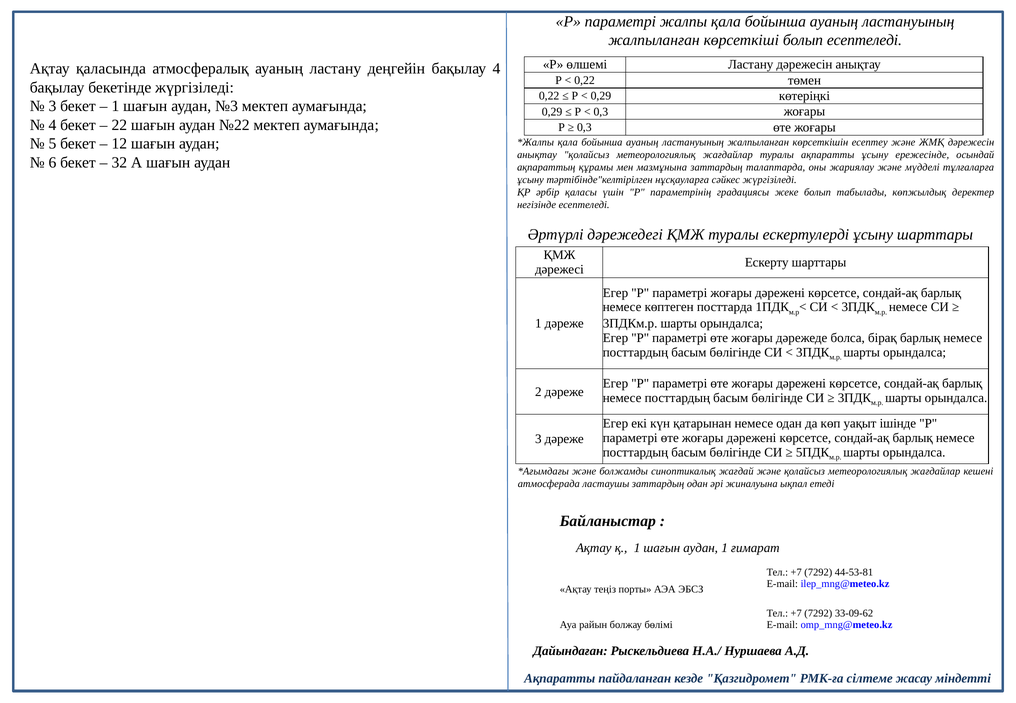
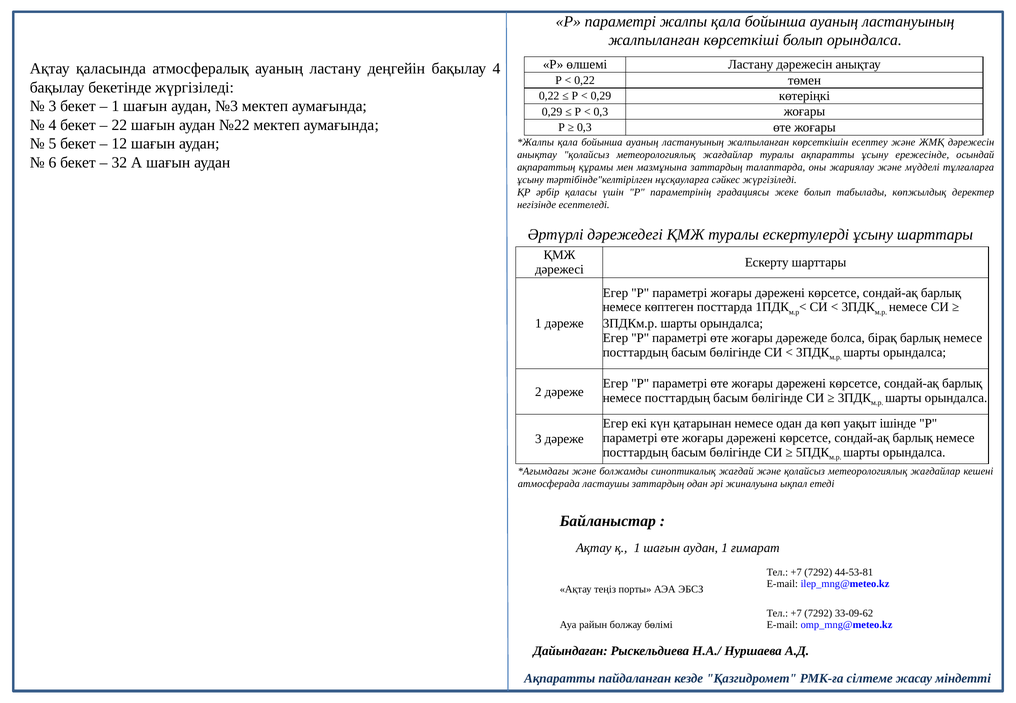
болып есептеледі: есептеледі -> орындалса
